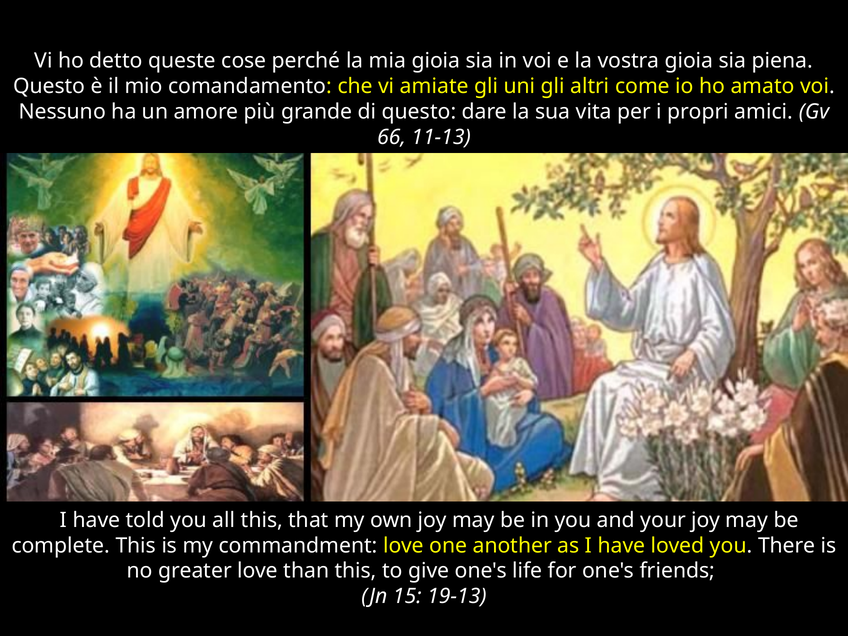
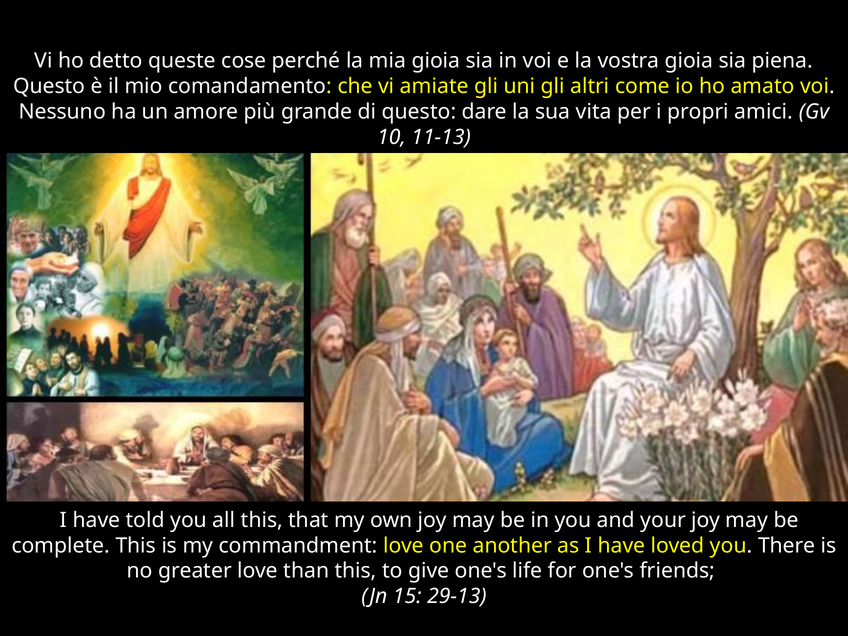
66: 66 -> 10
19-13: 19-13 -> 29-13
